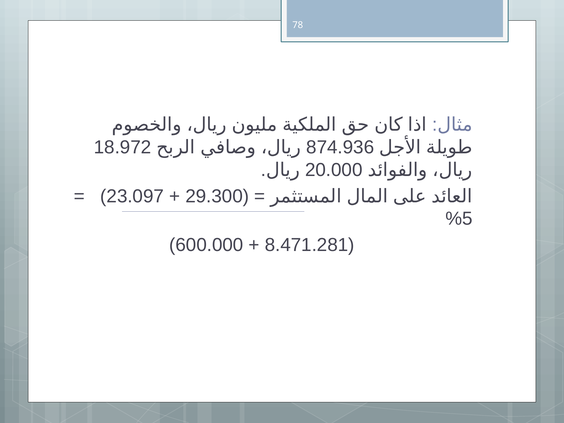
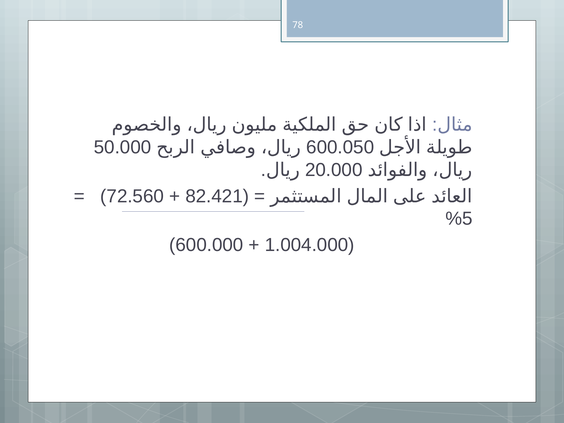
18.972: 18.972 -> 50.000
874.936: 874.936 -> 600.050
23.097: 23.097 -> 72.560
29.300: 29.300 -> 82.421
8.471.281: 8.471.281 -> 1.004.000
